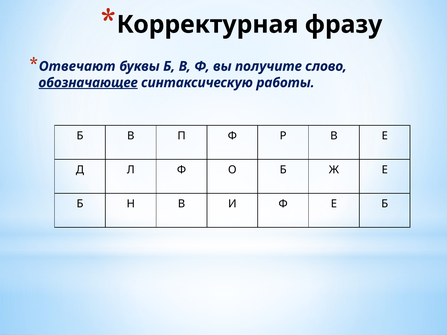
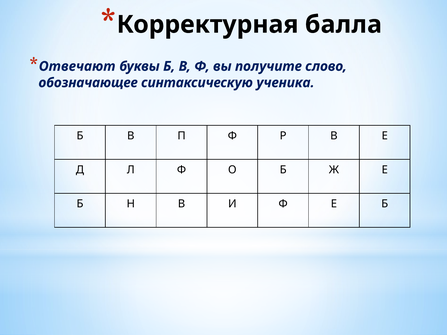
фразу: фразу -> балла
обозначающее underline: present -> none
работы: работы -> ученика
